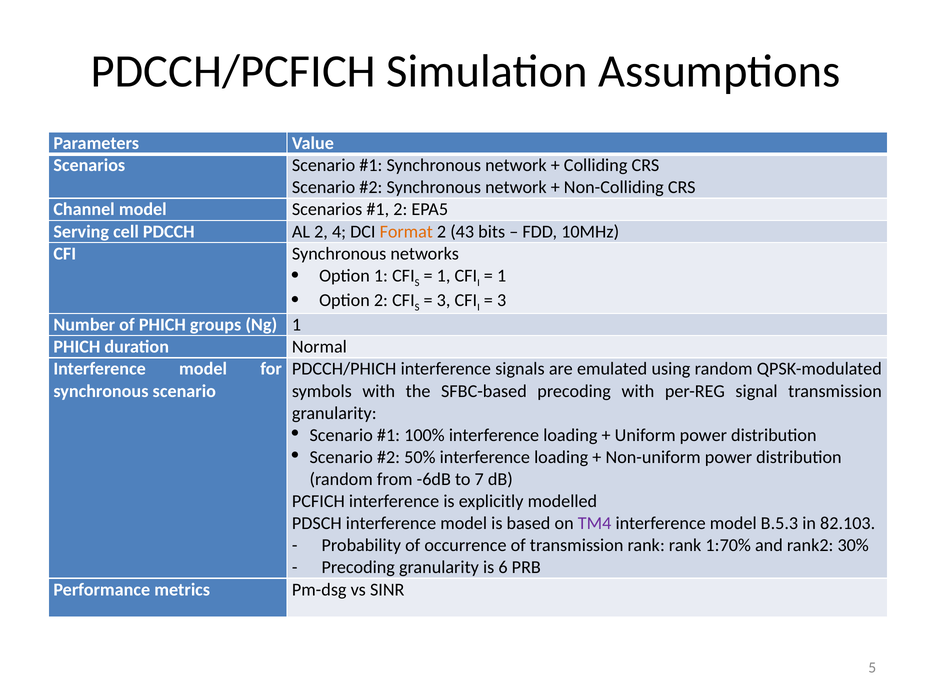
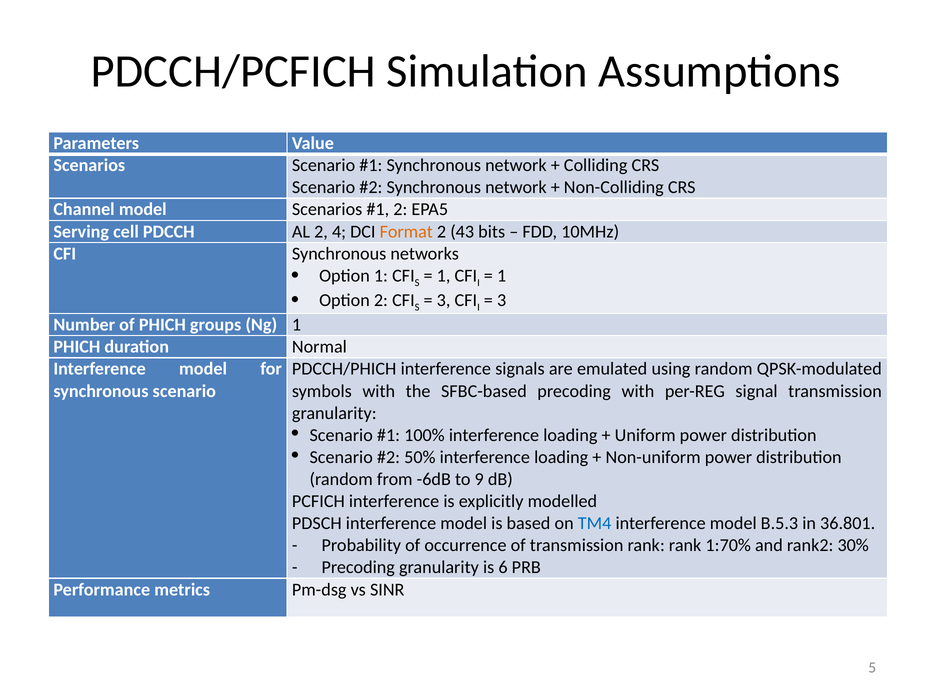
7: 7 -> 9
TM4 colour: purple -> blue
82.103: 82.103 -> 36.801
